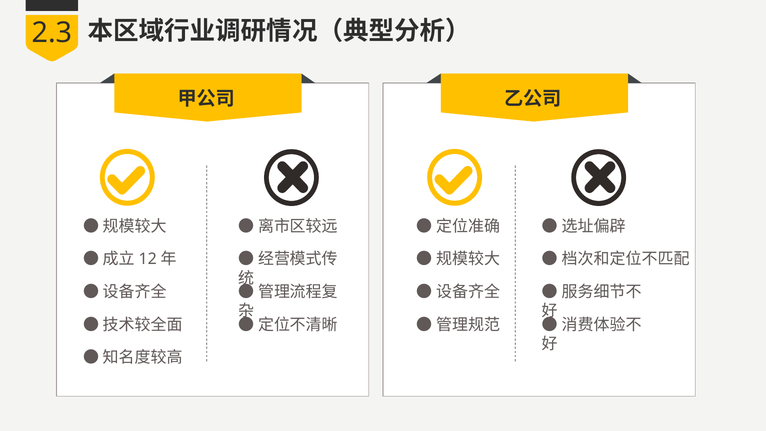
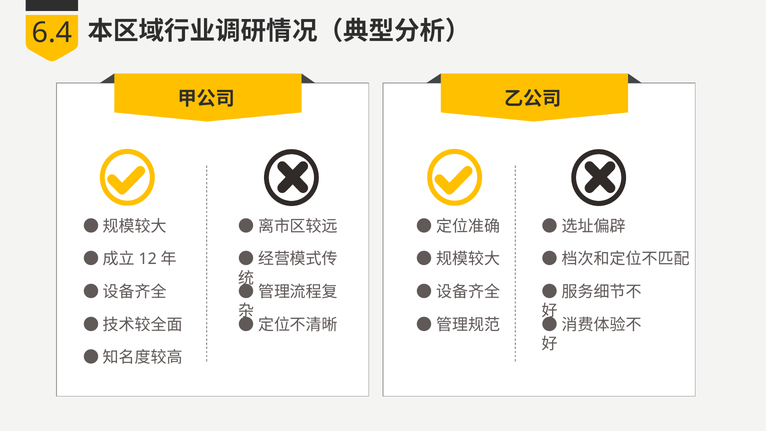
2.3: 2.3 -> 6.4
